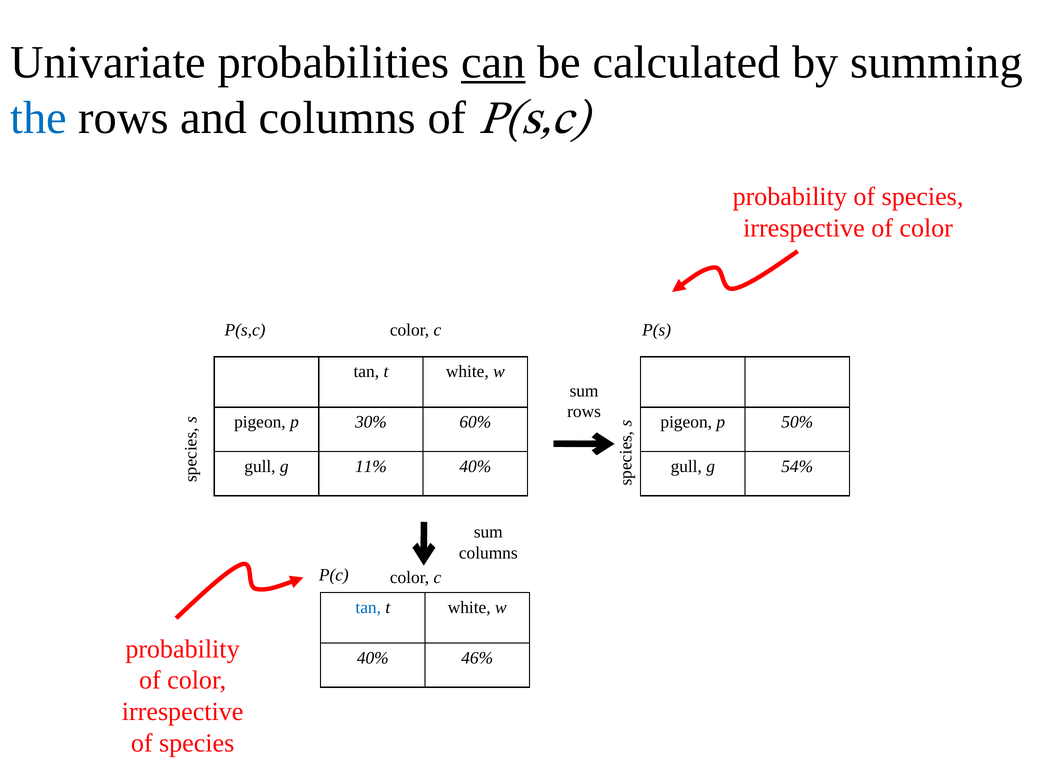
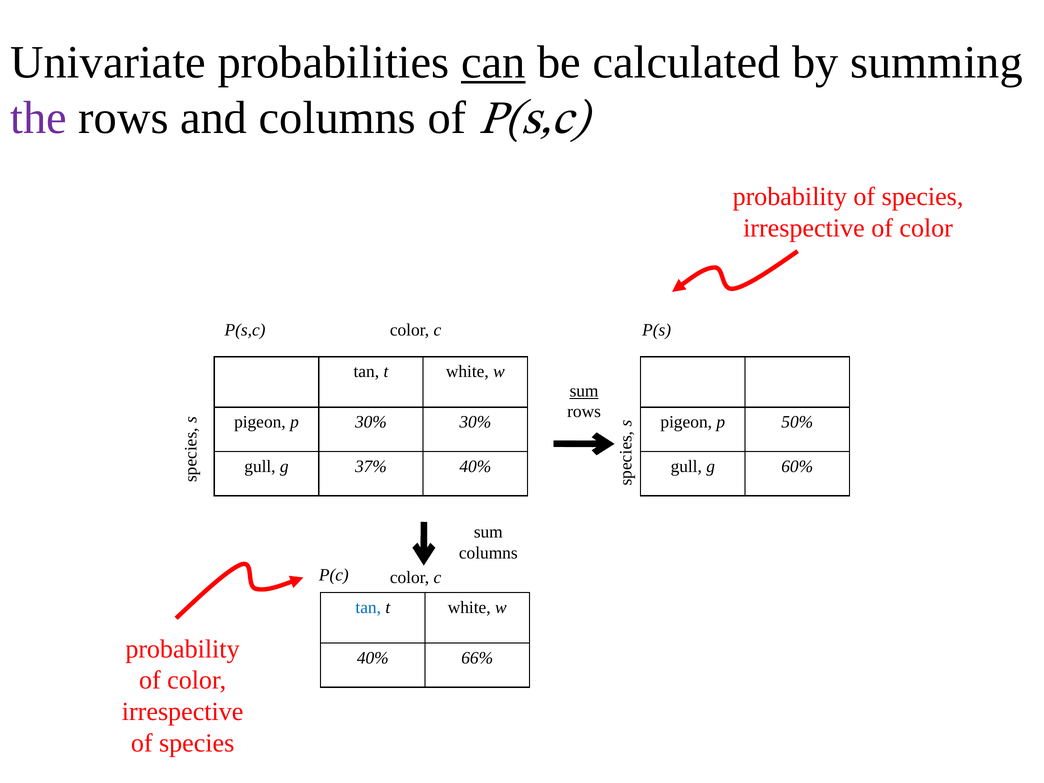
the colour: blue -> purple
sum at (584, 391) underline: none -> present
30% 60%: 60% -> 30%
11%: 11% -> 37%
54%: 54% -> 60%
46%: 46% -> 66%
